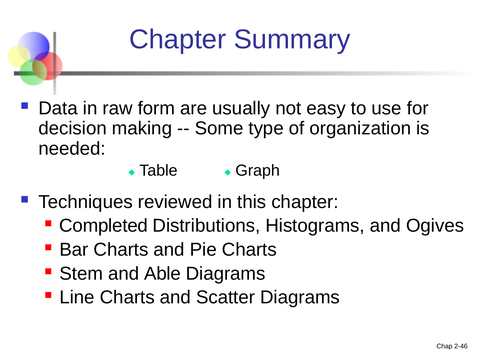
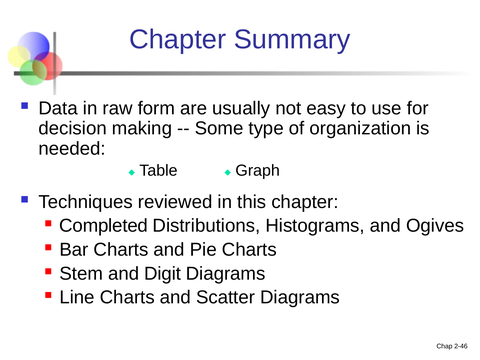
Able: Able -> Digit
